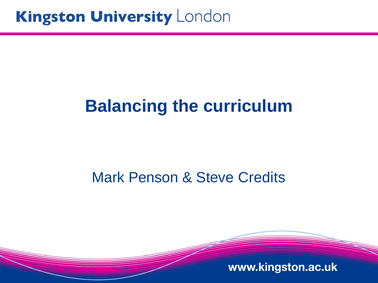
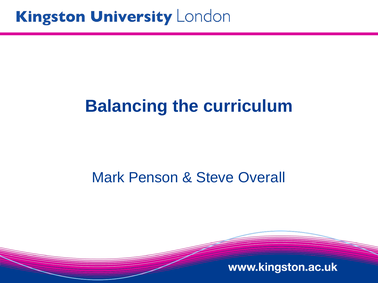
Credits: Credits -> Overall
